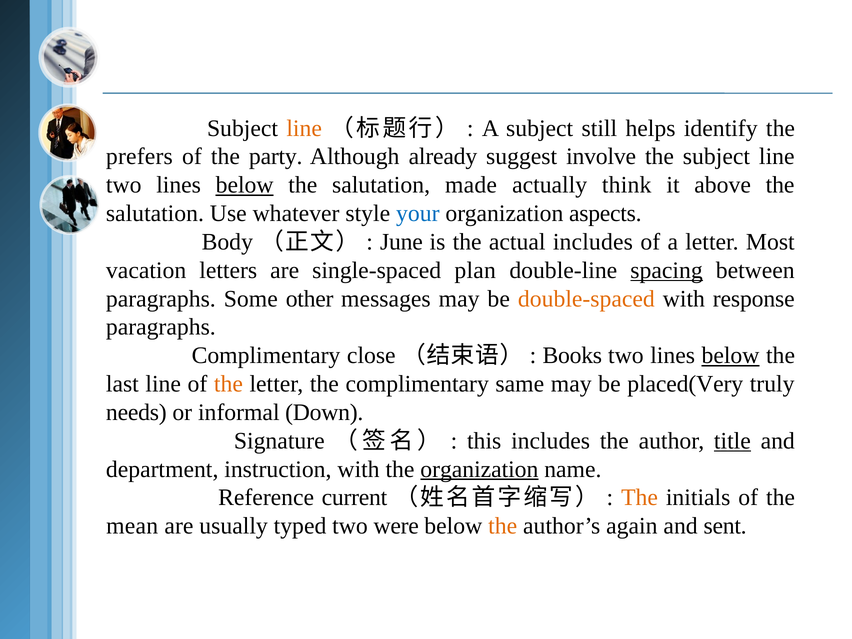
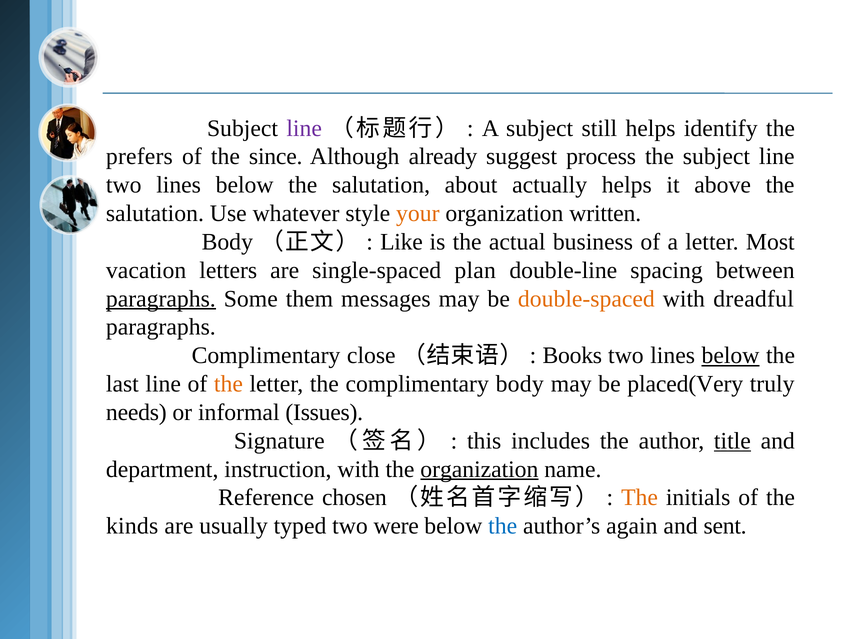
line at (304, 128) colour: orange -> purple
party: party -> since
involve: involve -> process
below at (245, 185) underline: present -> none
made: made -> about
actually think: think -> helps
your colour: blue -> orange
aspects: aspects -> written
June: June -> Like
actual includes: includes -> business
spacing underline: present -> none
paragraphs at (161, 299) underline: none -> present
other: other -> them
response: response -> dreadful
complimentary same: same -> body
Down: Down -> Issues
current: current -> chosen
mean: mean -> kinds
the at (503, 526) colour: orange -> blue
